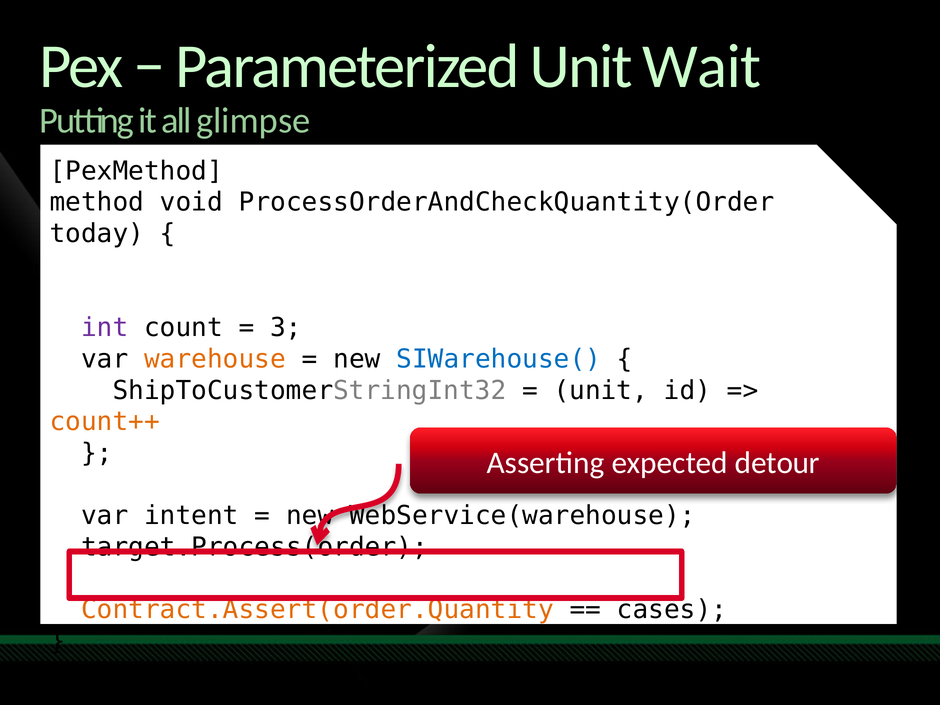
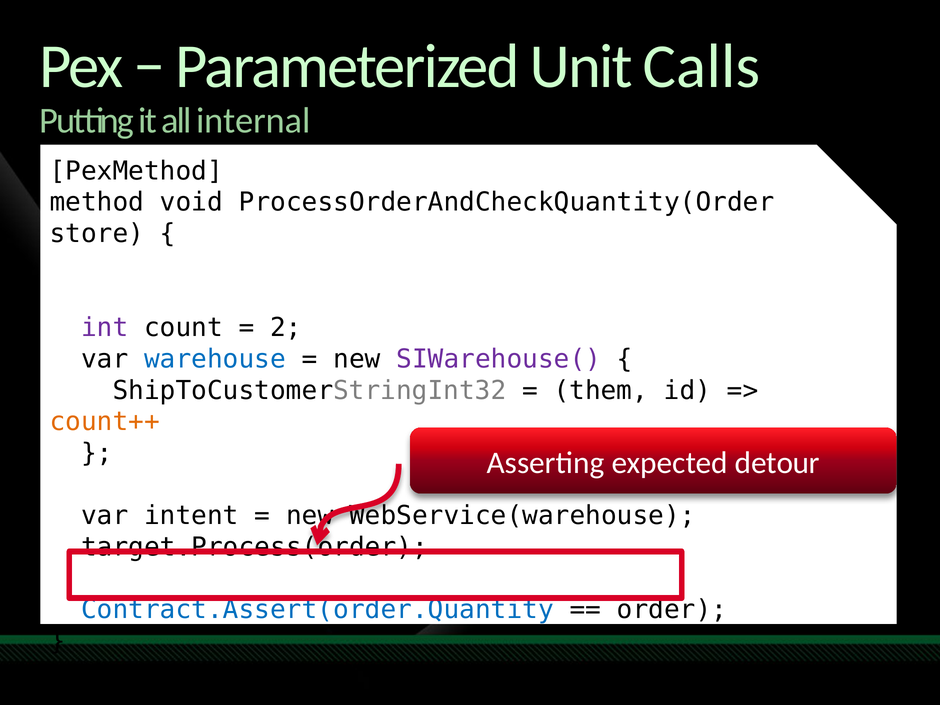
Wait: Wait -> Calls
glimpse: glimpse -> internal
today: today -> store
3: 3 -> 2
warehouse colour: orange -> blue
SIWarehouse( colour: blue -> purple
unit at (601, 390): unit -> them
Contract.Assert(order.Quantity colour: orange -> blue
cases: cases -> order
